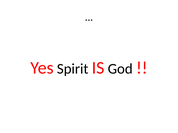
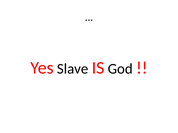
Spirit: Spirit -> Slave
